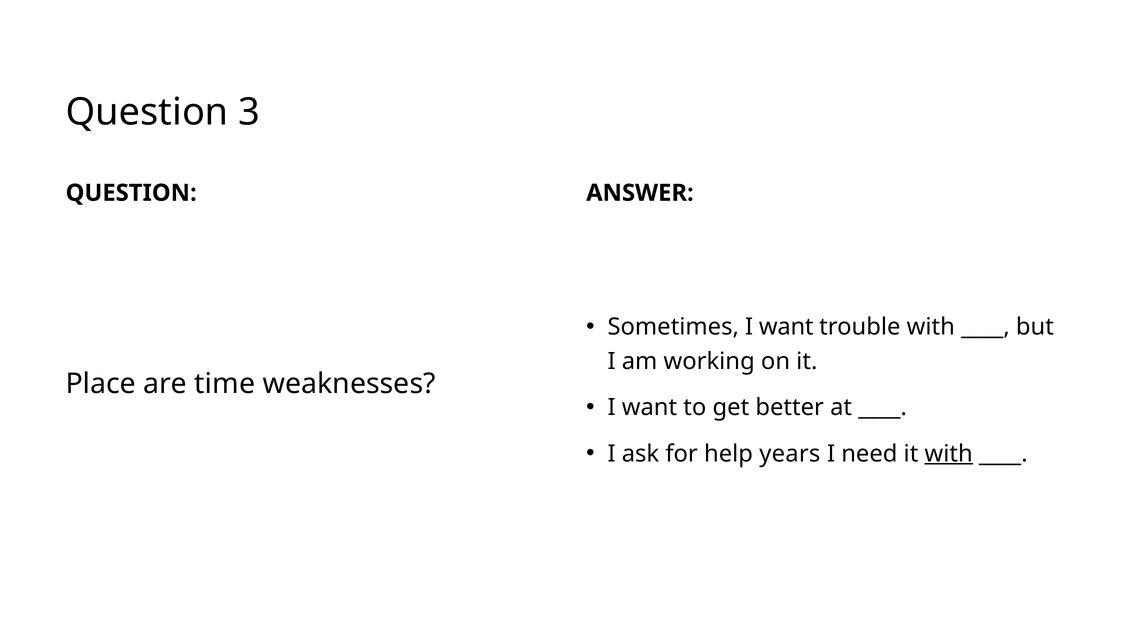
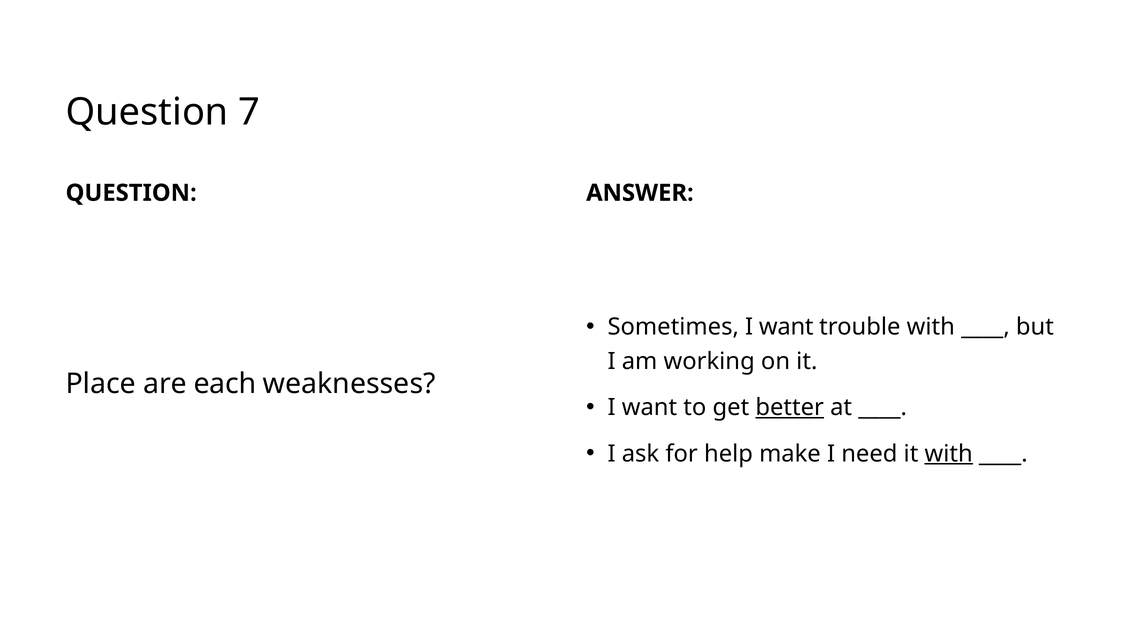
3: 3 -> 7
time: time -> each
better underline: none -> present
years: years -> make
